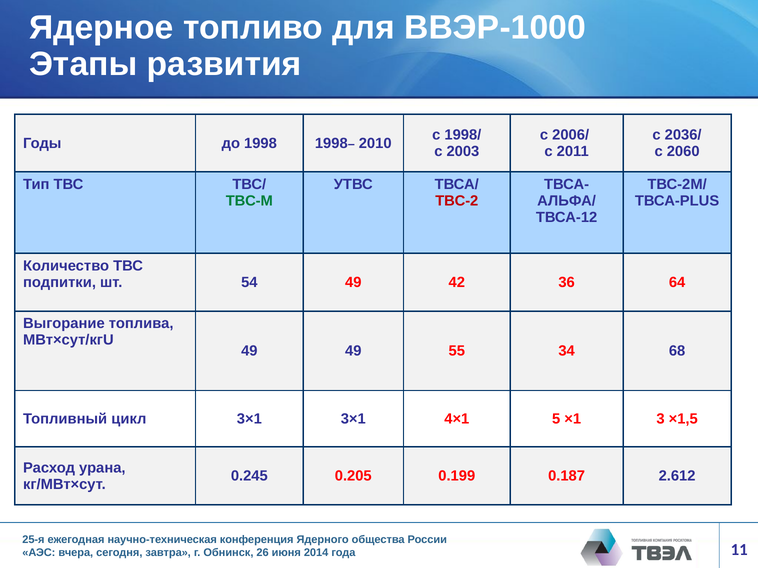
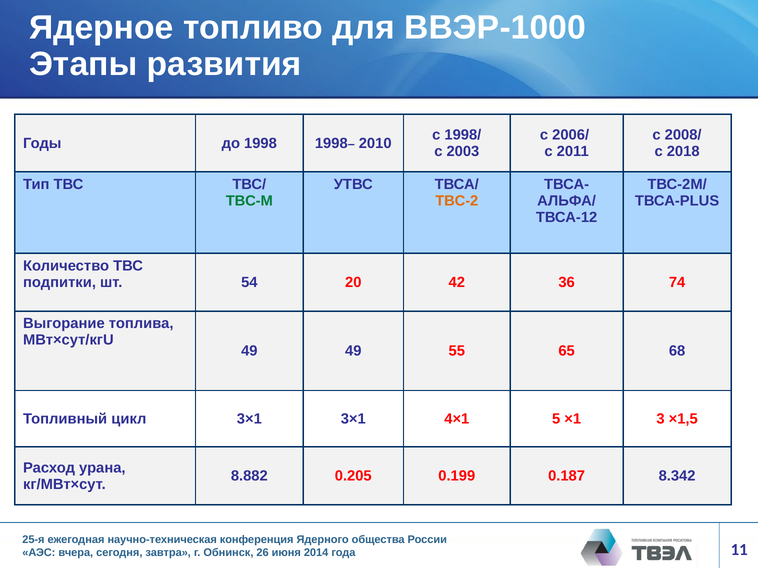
2036/: 2036/ -> 2008/
2060: 2060 -> 2018
ТВС-2 colour: red -> orange
54 49: 49 -> 20
64: 64 -> 74
34: 34 -> 65
0.245: 0.245 -> 8.882
2.612: 2.612 -> 8.342
